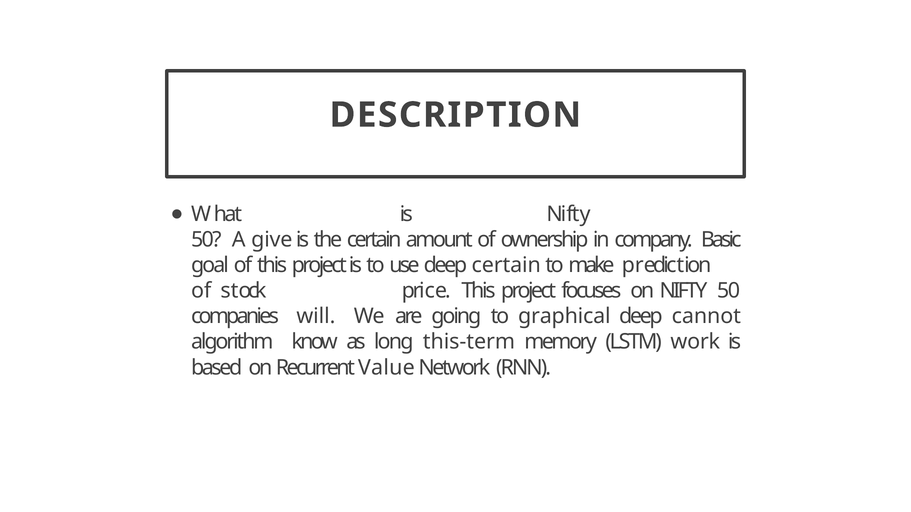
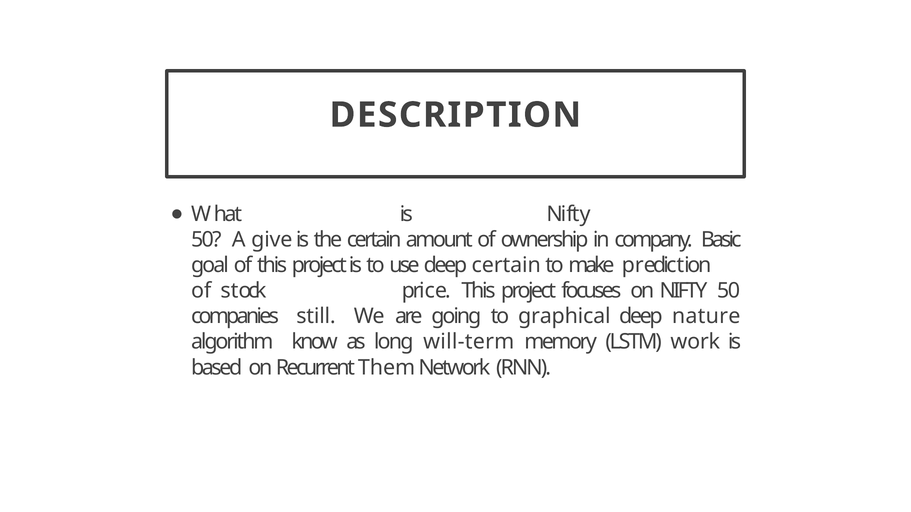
will: will -> still
cannot: cannot -> nature
this-term: this-term -> will-term
Value: Value -> Them
